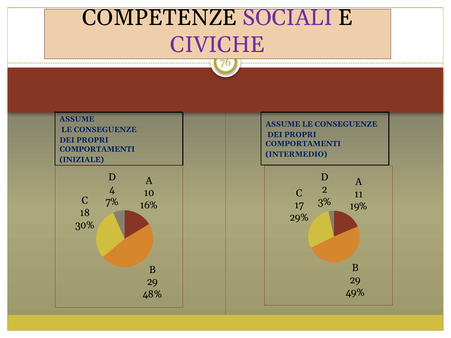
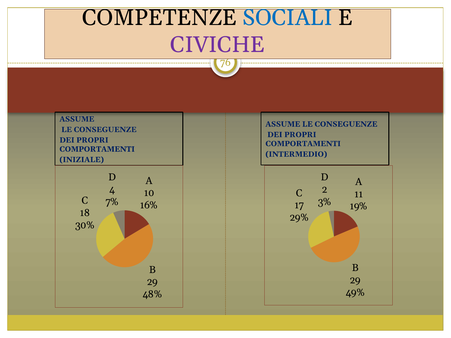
SOCIALI colour: purple -> blue
